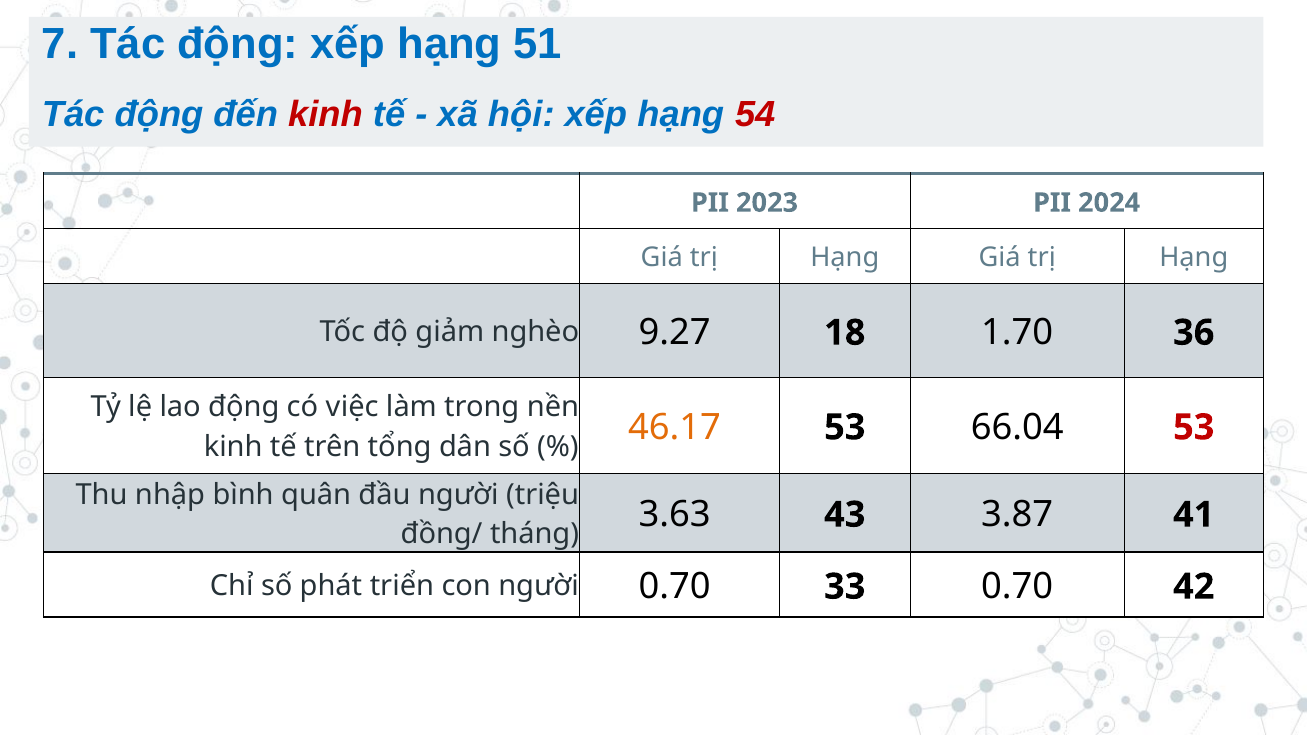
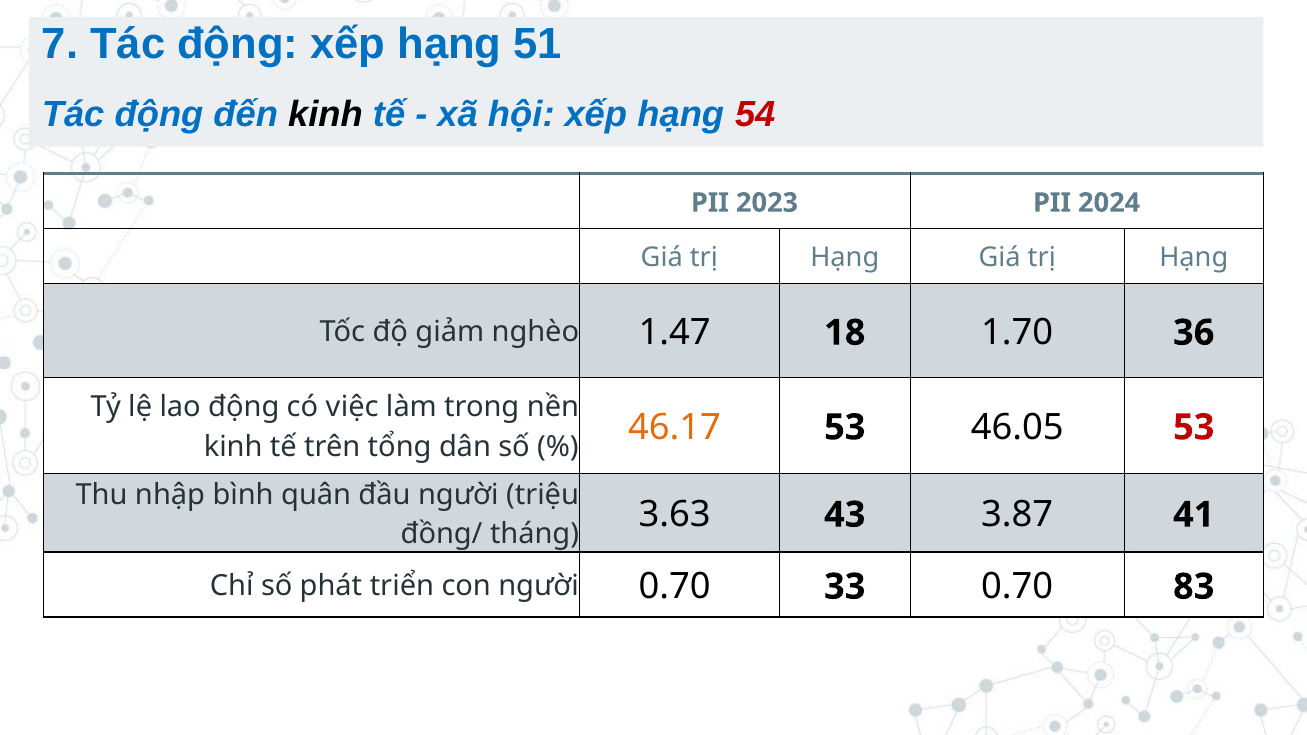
kinh colour: red -> black
9.27: 9.27 -> 1.47
66.04: 66.04 -> 46.05
42: 42 -> 83
